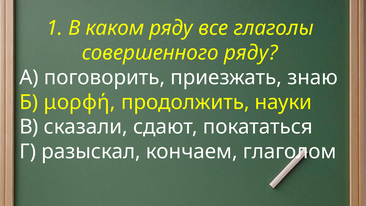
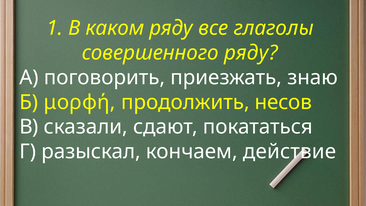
науки: науки -> несов
глаголом: глаголом -> действие
